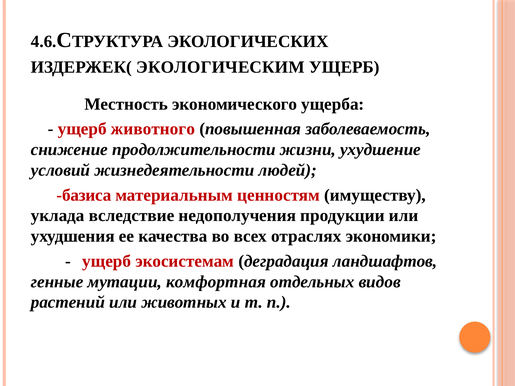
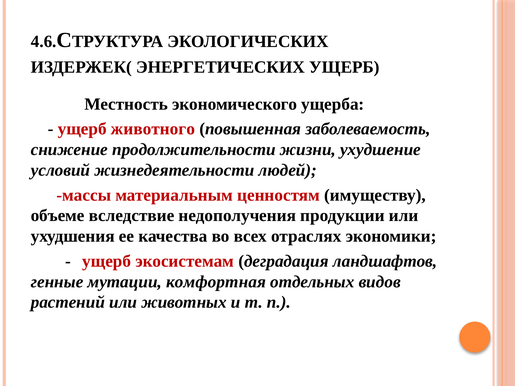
ЭКОЛОГИЧЕСКИМ: ЭКОЛОГИЧЕСКИМ -> ЭНЕРГЕТИЧЕСКИХ
базиса: базиса -> массы
уклада: уклада -> объеме
